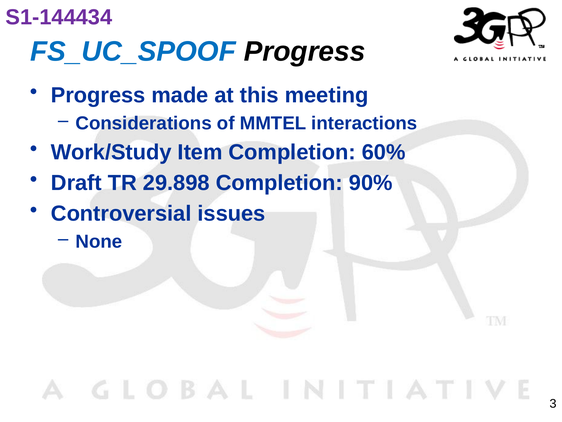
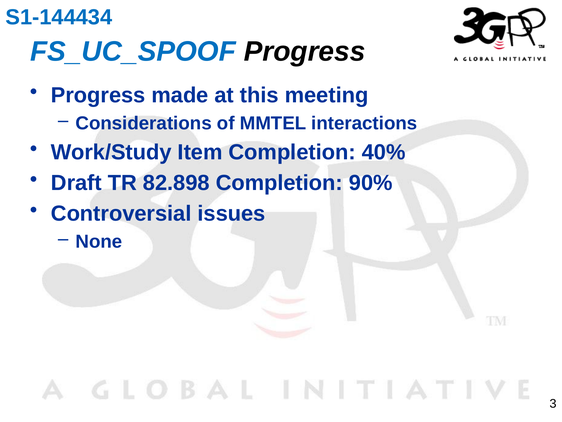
S1-144434 colour: purple -> blue
60%: 60% -> 40%
29.898: 29.898 -> 82.898
